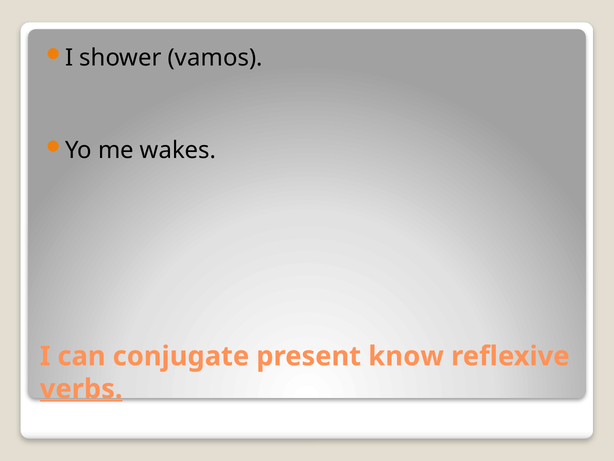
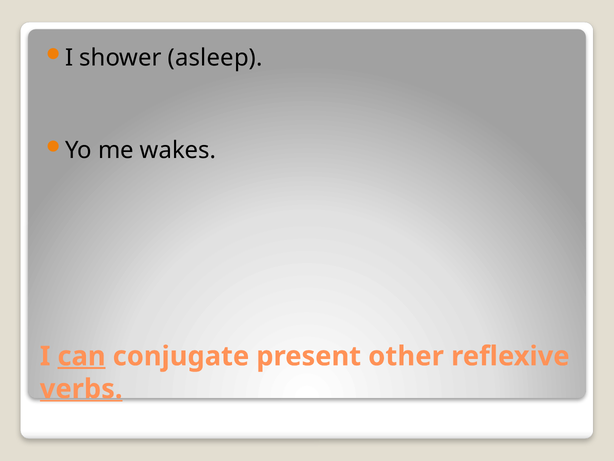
vamos: vamos -> asleep
can underline: none -> present
know: know -> other
